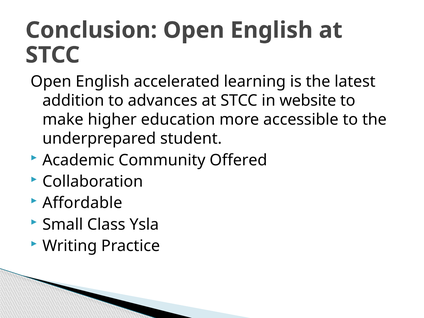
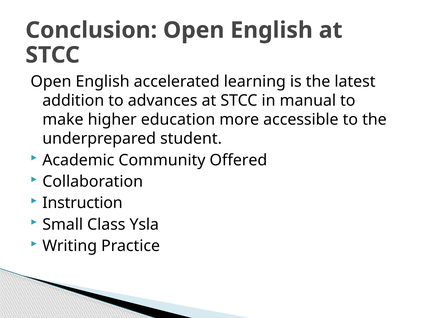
website: website -> manual
Affordable: Affordable -> Instruction
